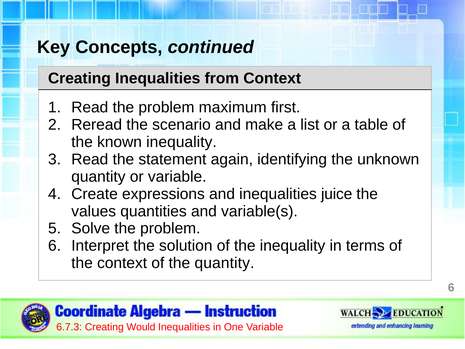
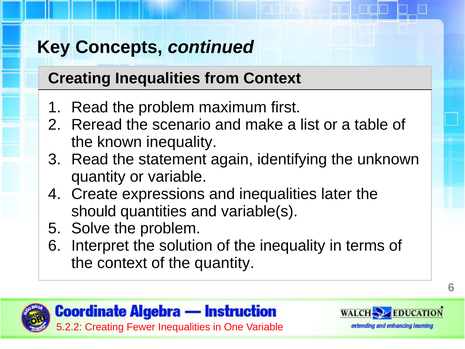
juice: juice -> later
values: values -> should
6.7.3: 6.7.3 -> 5.2.2
Would: Would -> Fewer
